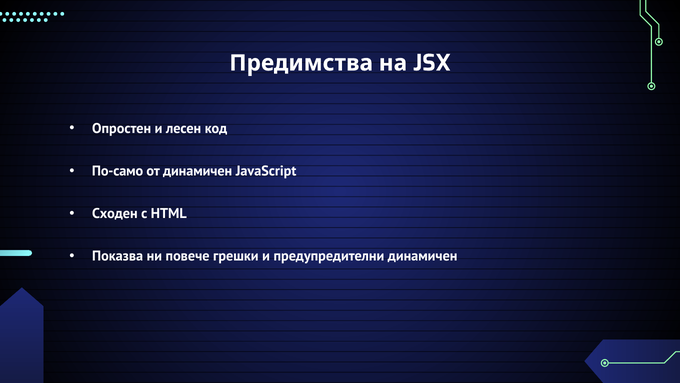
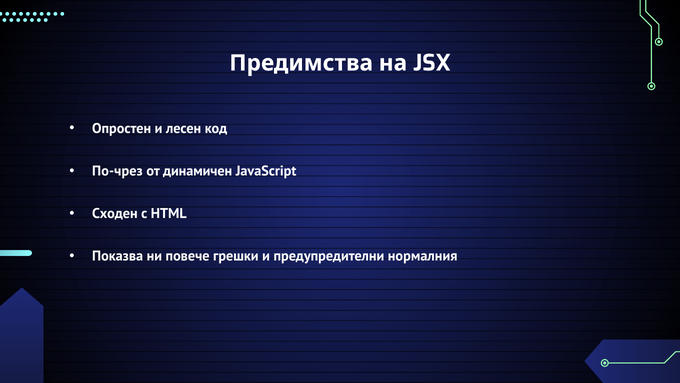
По-само: По-само -> По-чрез
предупредителни динамичен: динамичен -> нормалния
